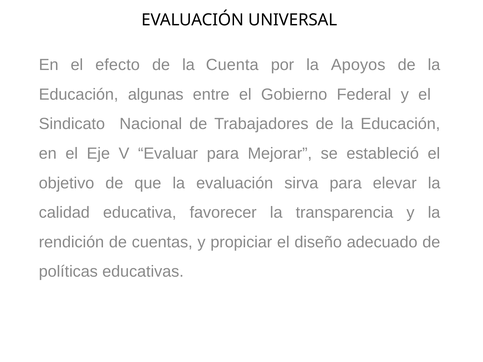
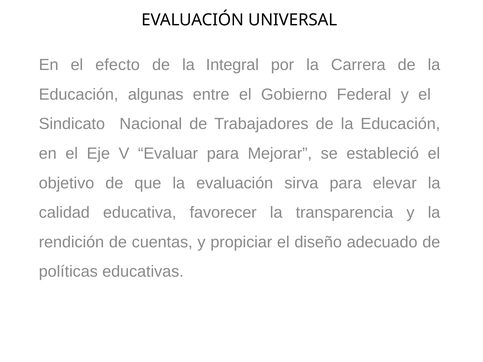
Cuenta: Cuenta -> Integral
Apoyos: Apoyos -> Carrera
